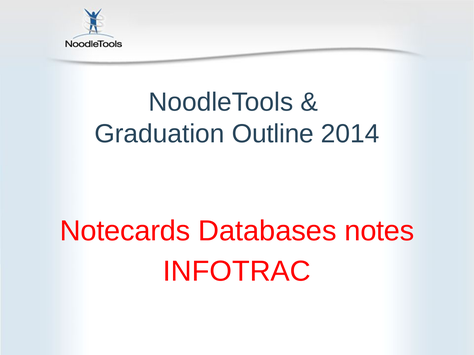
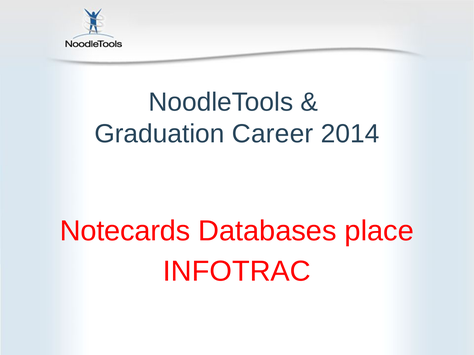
Outline: Outline -> Career
notes: notes -> place
